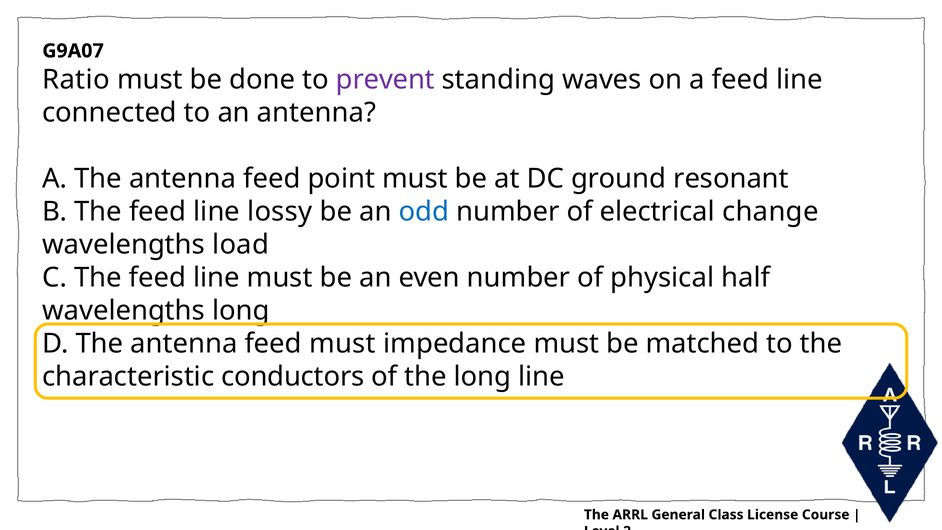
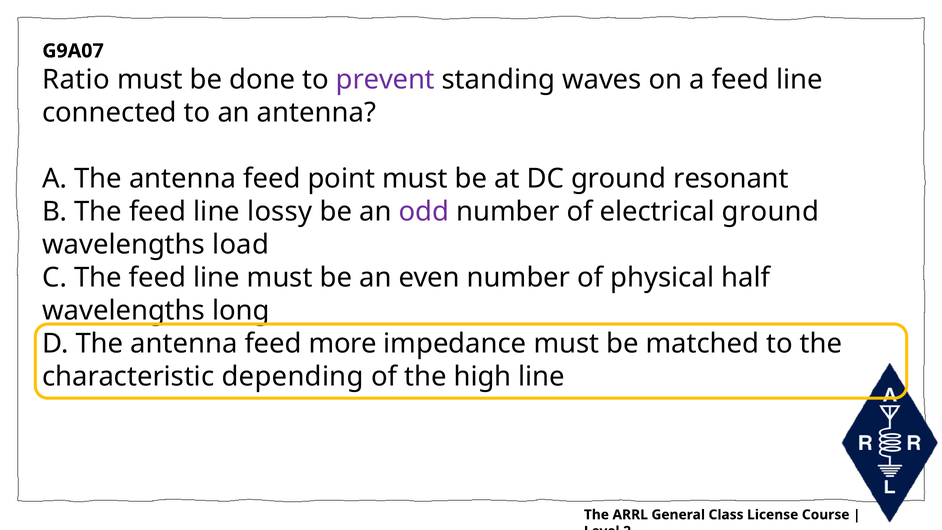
odd colour: blue -> purple
electrical change: change -> ground
feed must: must -> more
conductors: conductors -> depending
the long: long -> high
